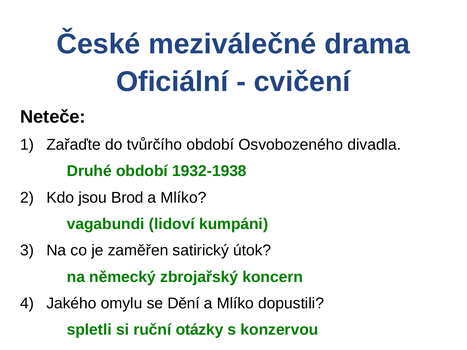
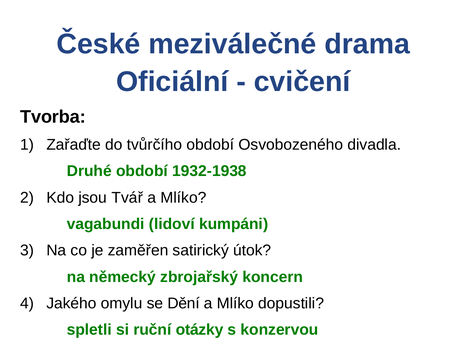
Neteče: Neteče -> Tvorba
Brod: Brod -> Tvář
